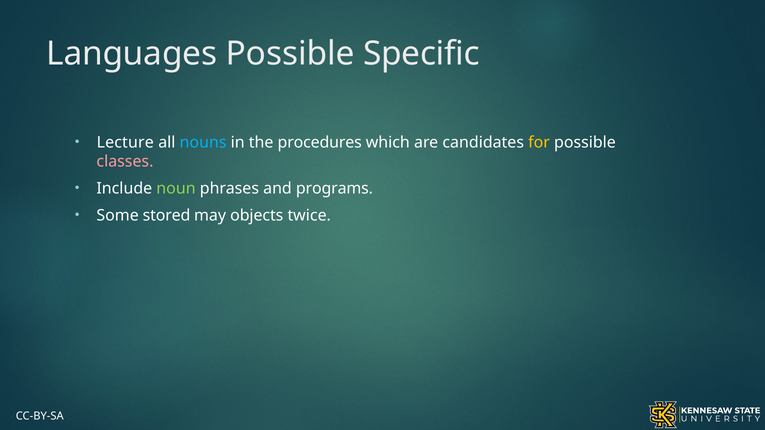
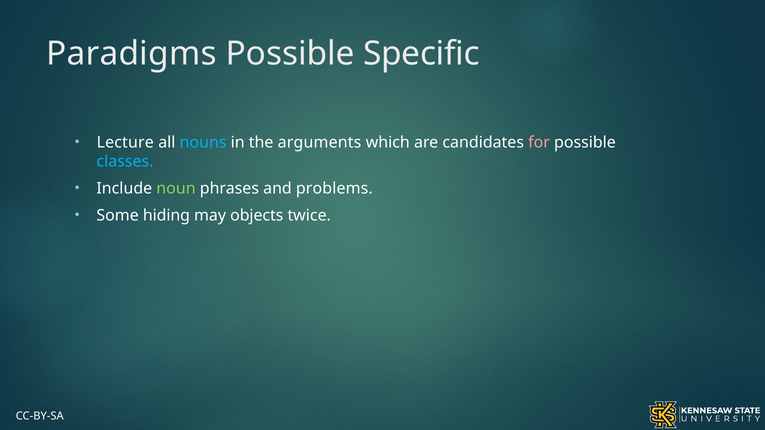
Languages: Languages -> Paradigms
procedures: procedures -> arguments
for colour: yellow -> pink
classes colour: pink -> light blue
programs: programs -> problems
stored: stored -> hiding
